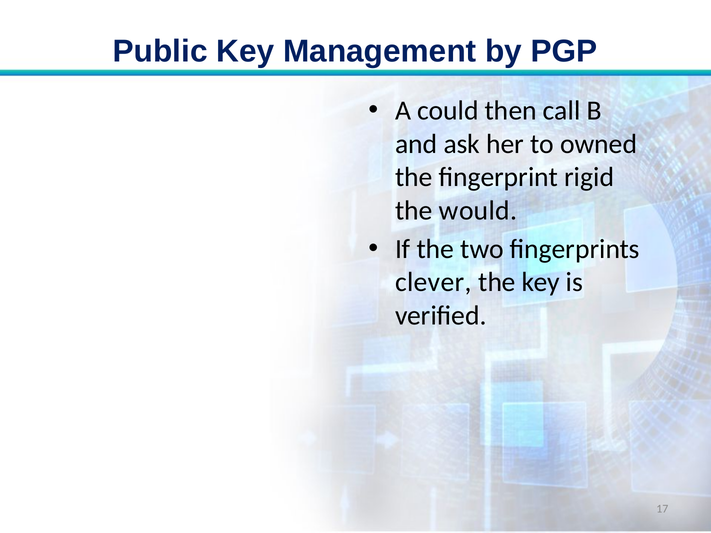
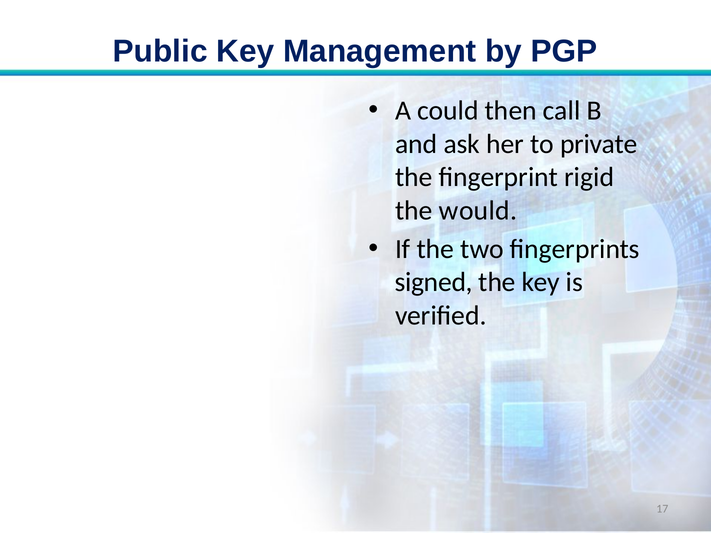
owned: owned -> private
clever: clever -> signed
